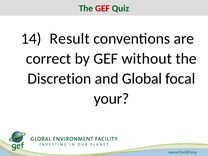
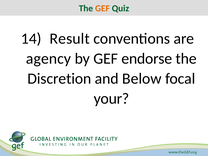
GEF at (102, 8) colour: red -> orange
correct: correct -> agency
without: without -> endorse
Global: Global -> Below
